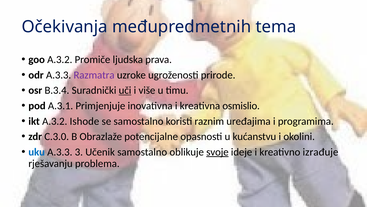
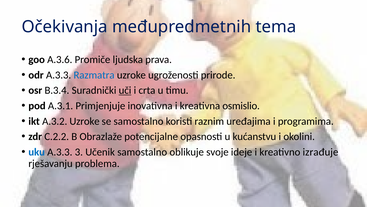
goo A.3.2: A.3.2 -> A.3.6
Razmatra colour: purple -> blue
više: više -> crta
A.3.2 Ishode: Ishode -> Uzroke
C.3.0: C.3.0 -> C.2.2
svoje underline: present -> none
